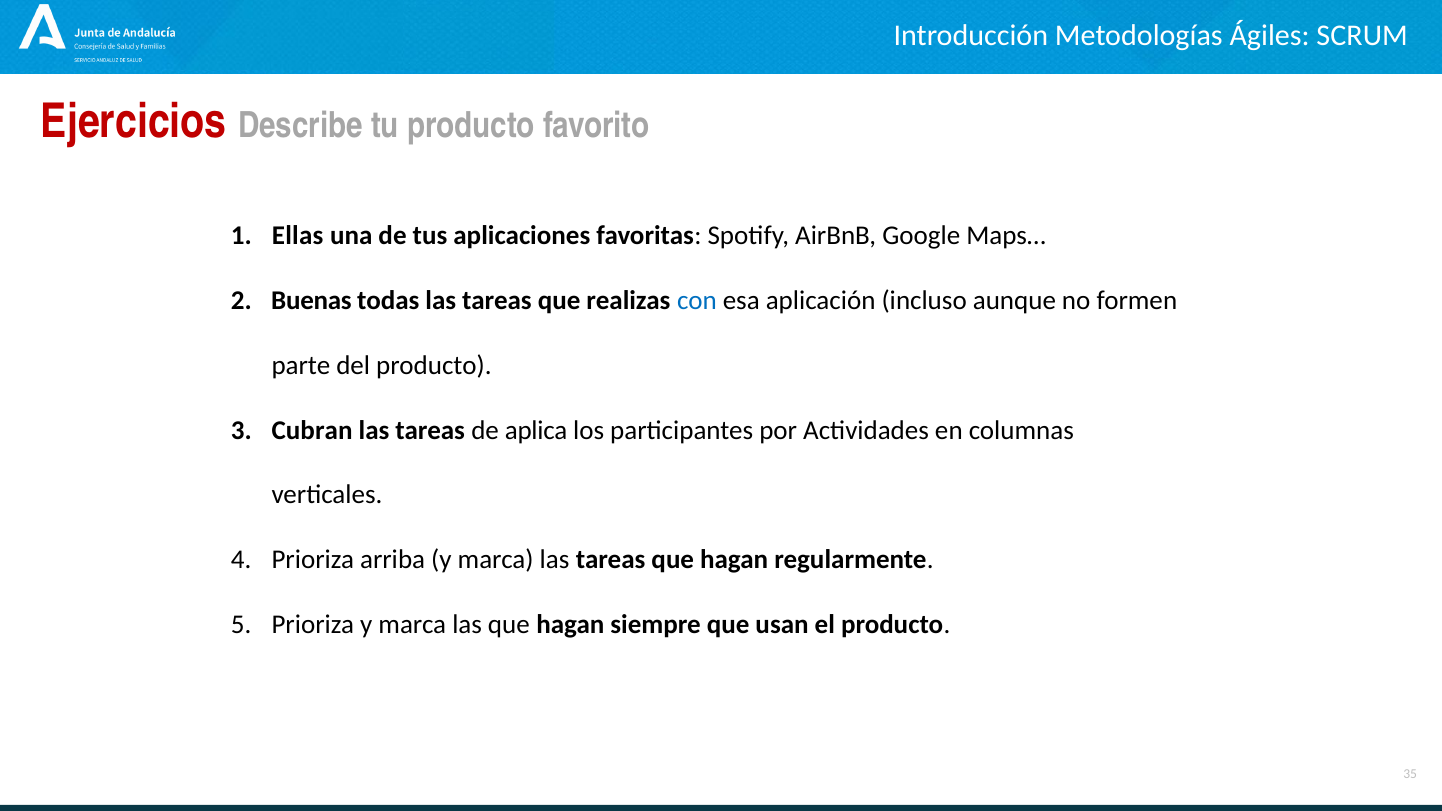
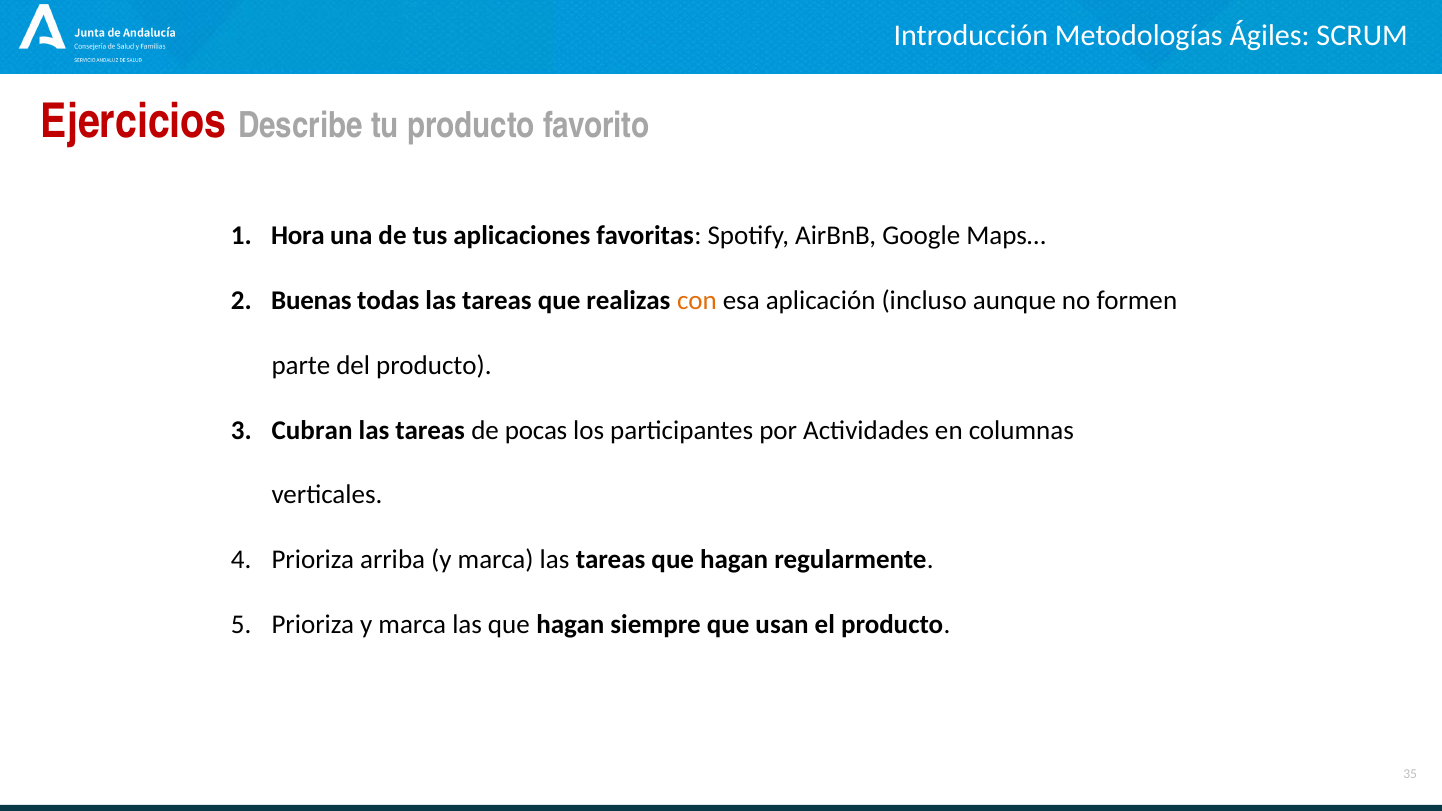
Ellas: Ellas -> Hora
con colour: blue -> orange
aplica: aplica -> pocas
